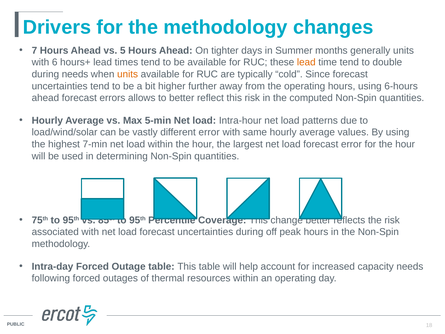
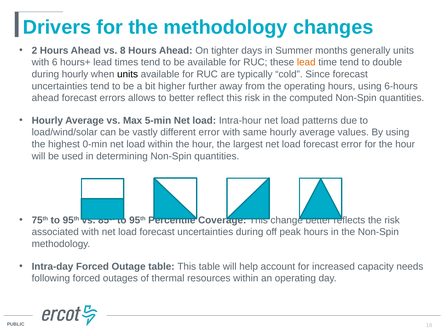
7: 7 -> 2
5: 5 -> 8
during needs: needs -> hourly
units at (128, 74) colour: orange -> black
7-min: 7-min -> 0-min
